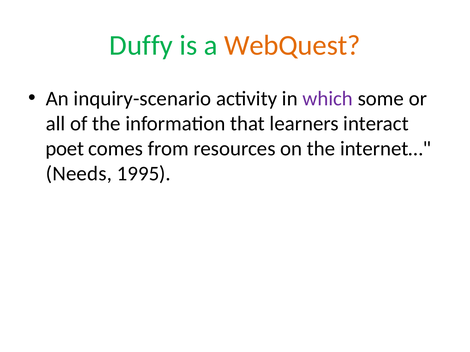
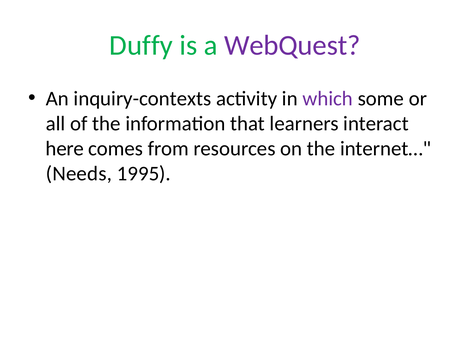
WebQuest colour: orange -> purple
inquiry-scenario: inquiry-scenario -> inquiry-contexts
poet: poet -> here
